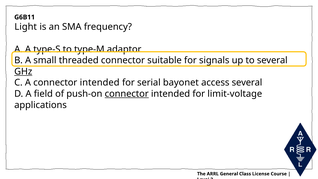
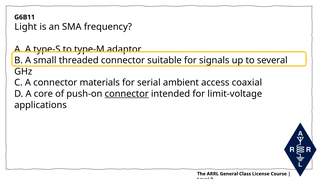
GHz underline: present -> none
A connector intended: intended -> materials
bayonet: bayonet -> ambient
access several: several -> coaxial
field: field -> core
